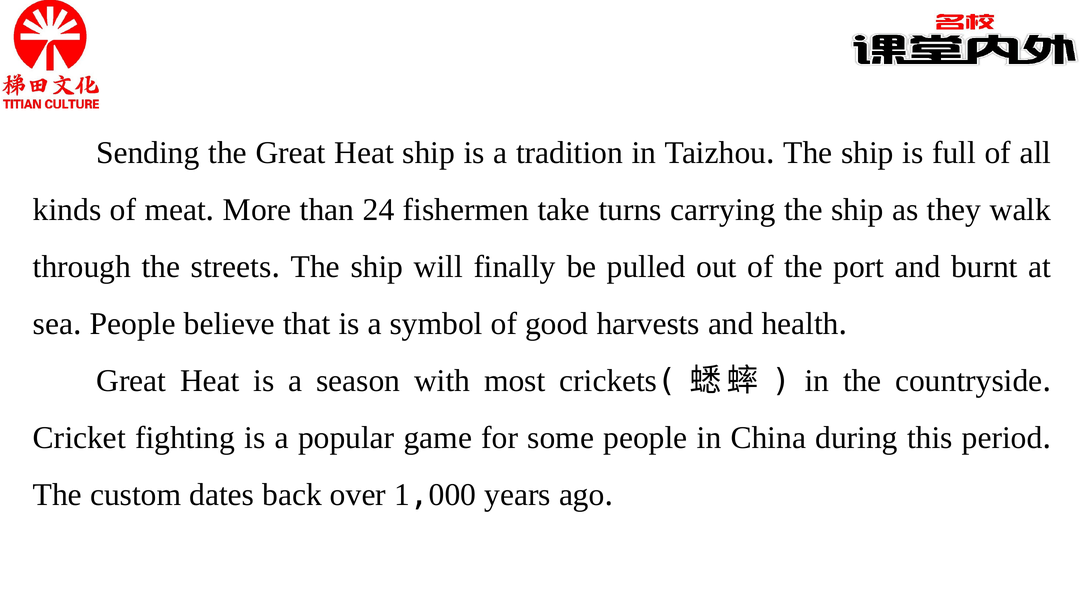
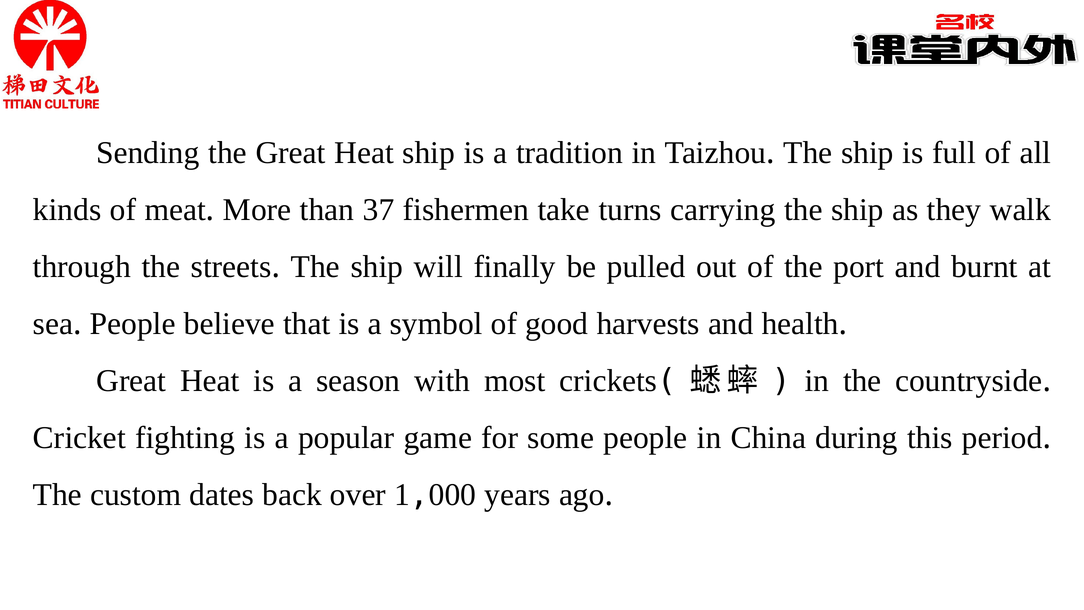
24: 24 -> 37
